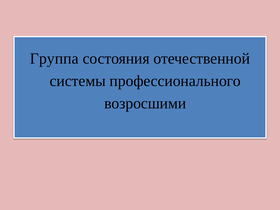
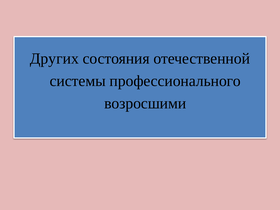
Группа: Группа -> Других
